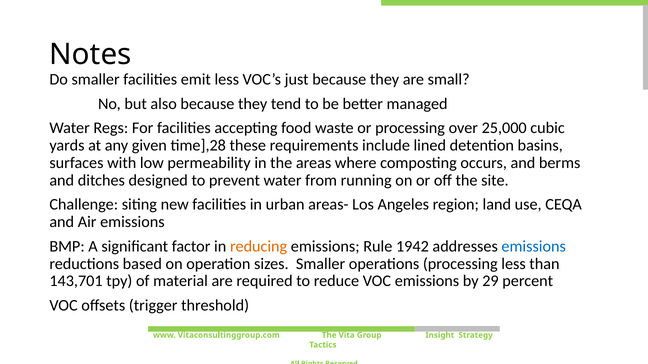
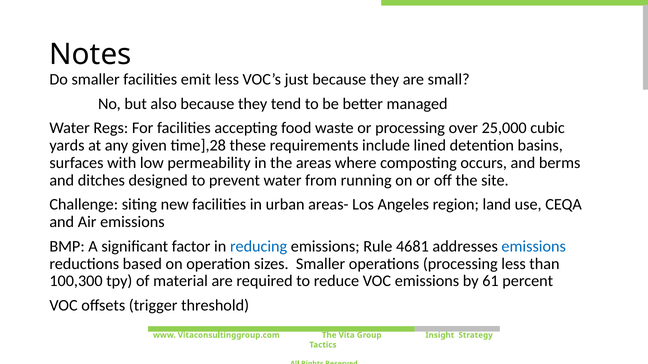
reducing colour: orange -> blue
1942: 1942 -> 4681
143,701: 143,701 -> 100,300
29: 29 -> 61
